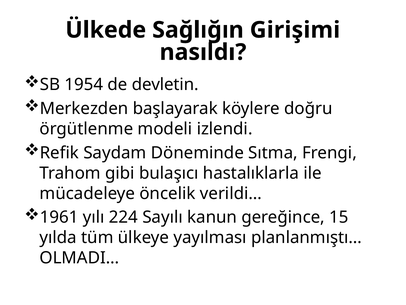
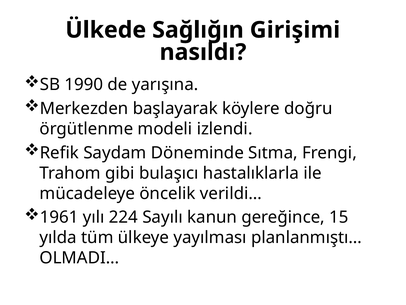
1954: 1954 -> 1990
devletin: devletin -> yarışına
